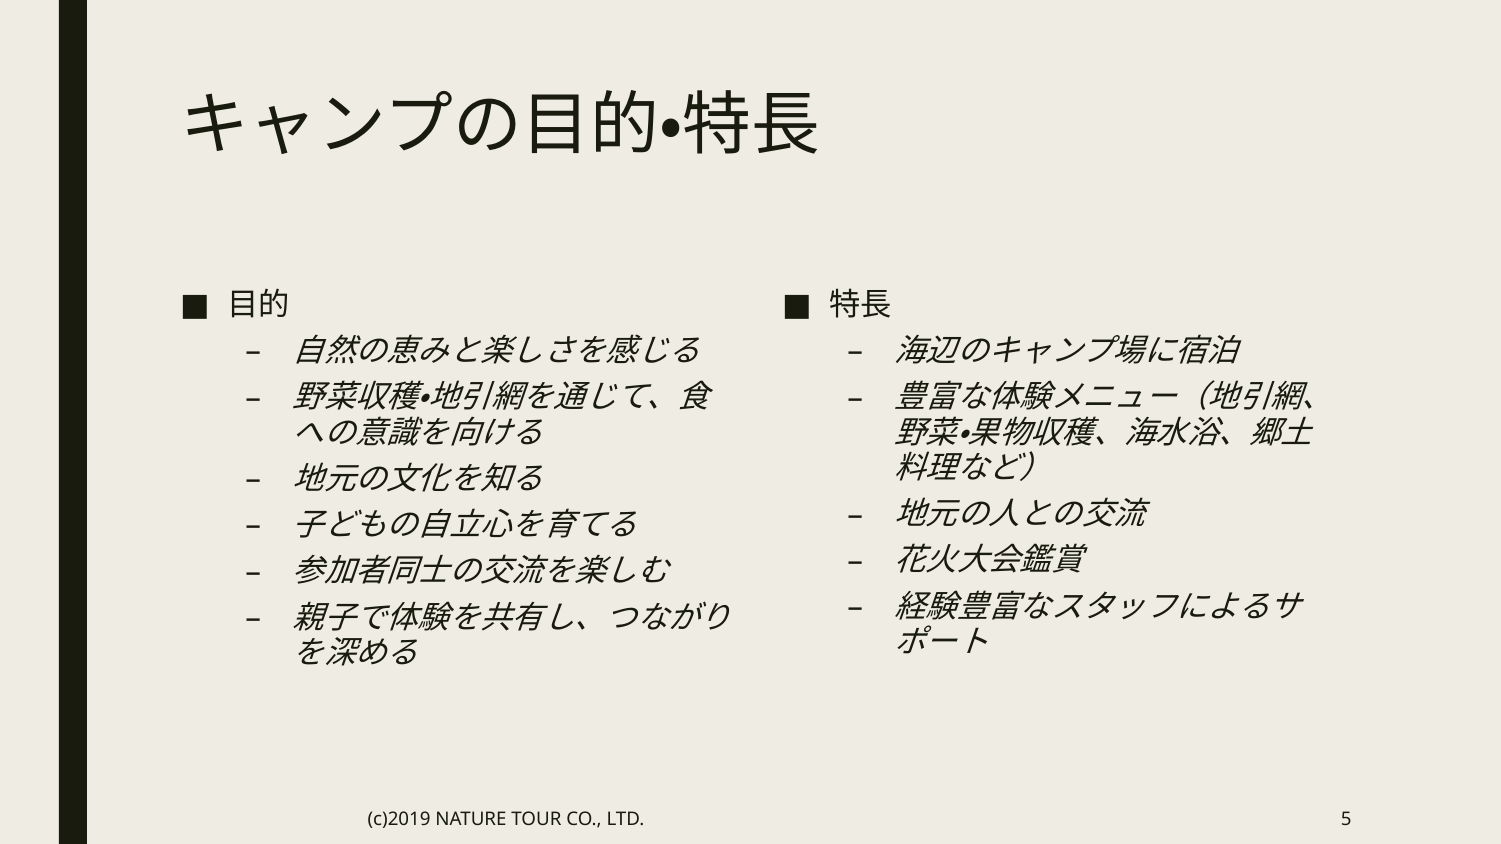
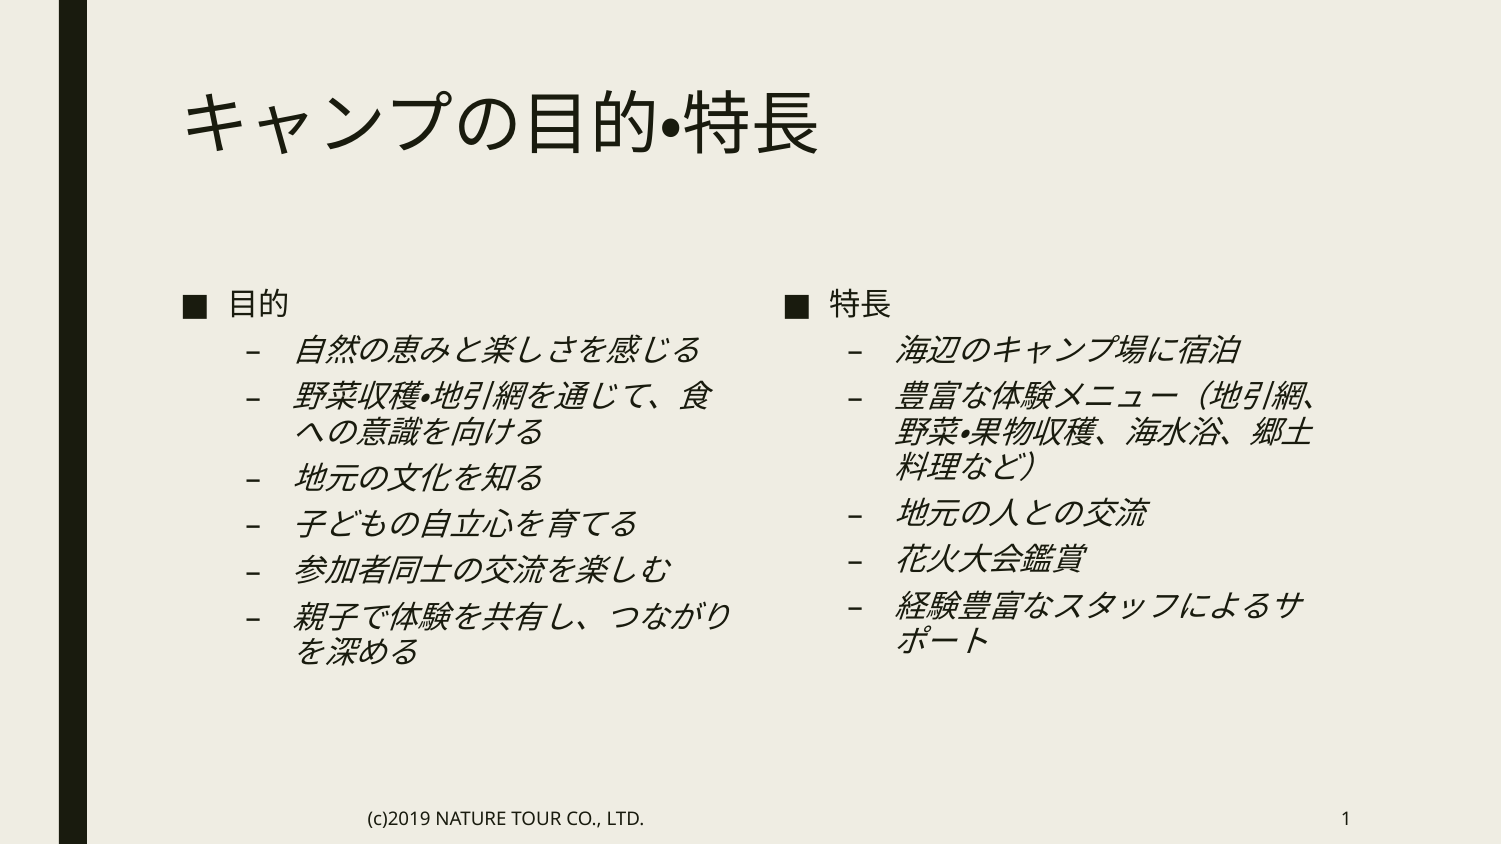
5: 5 -> 1
